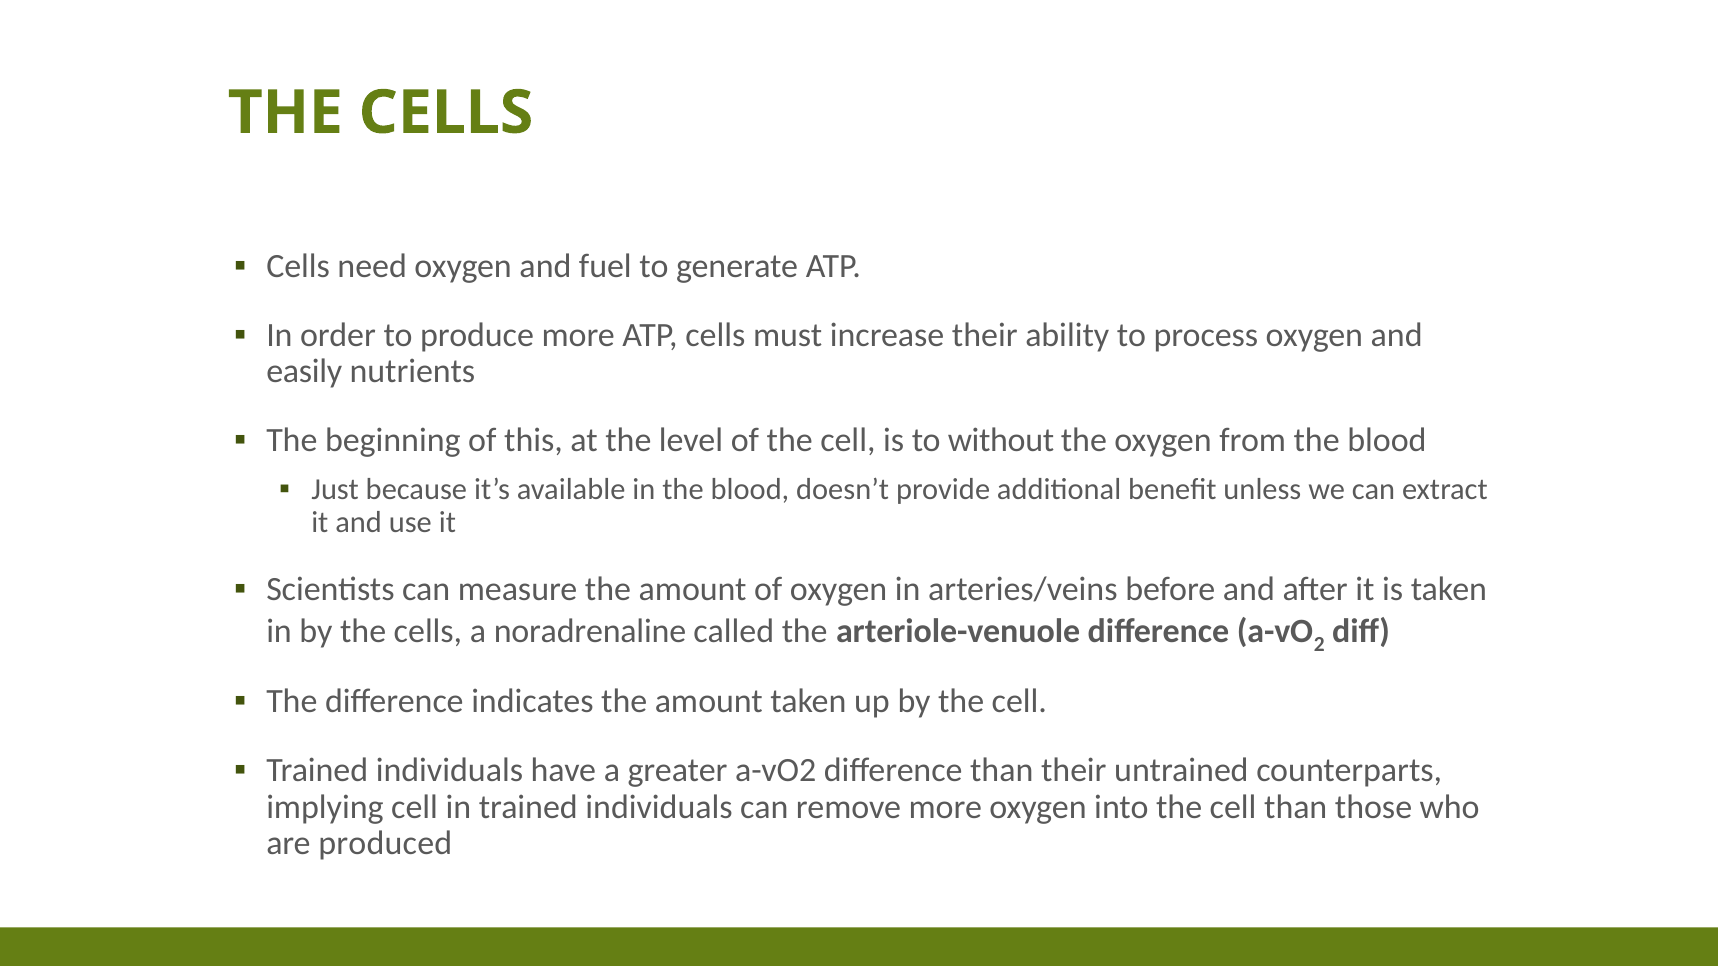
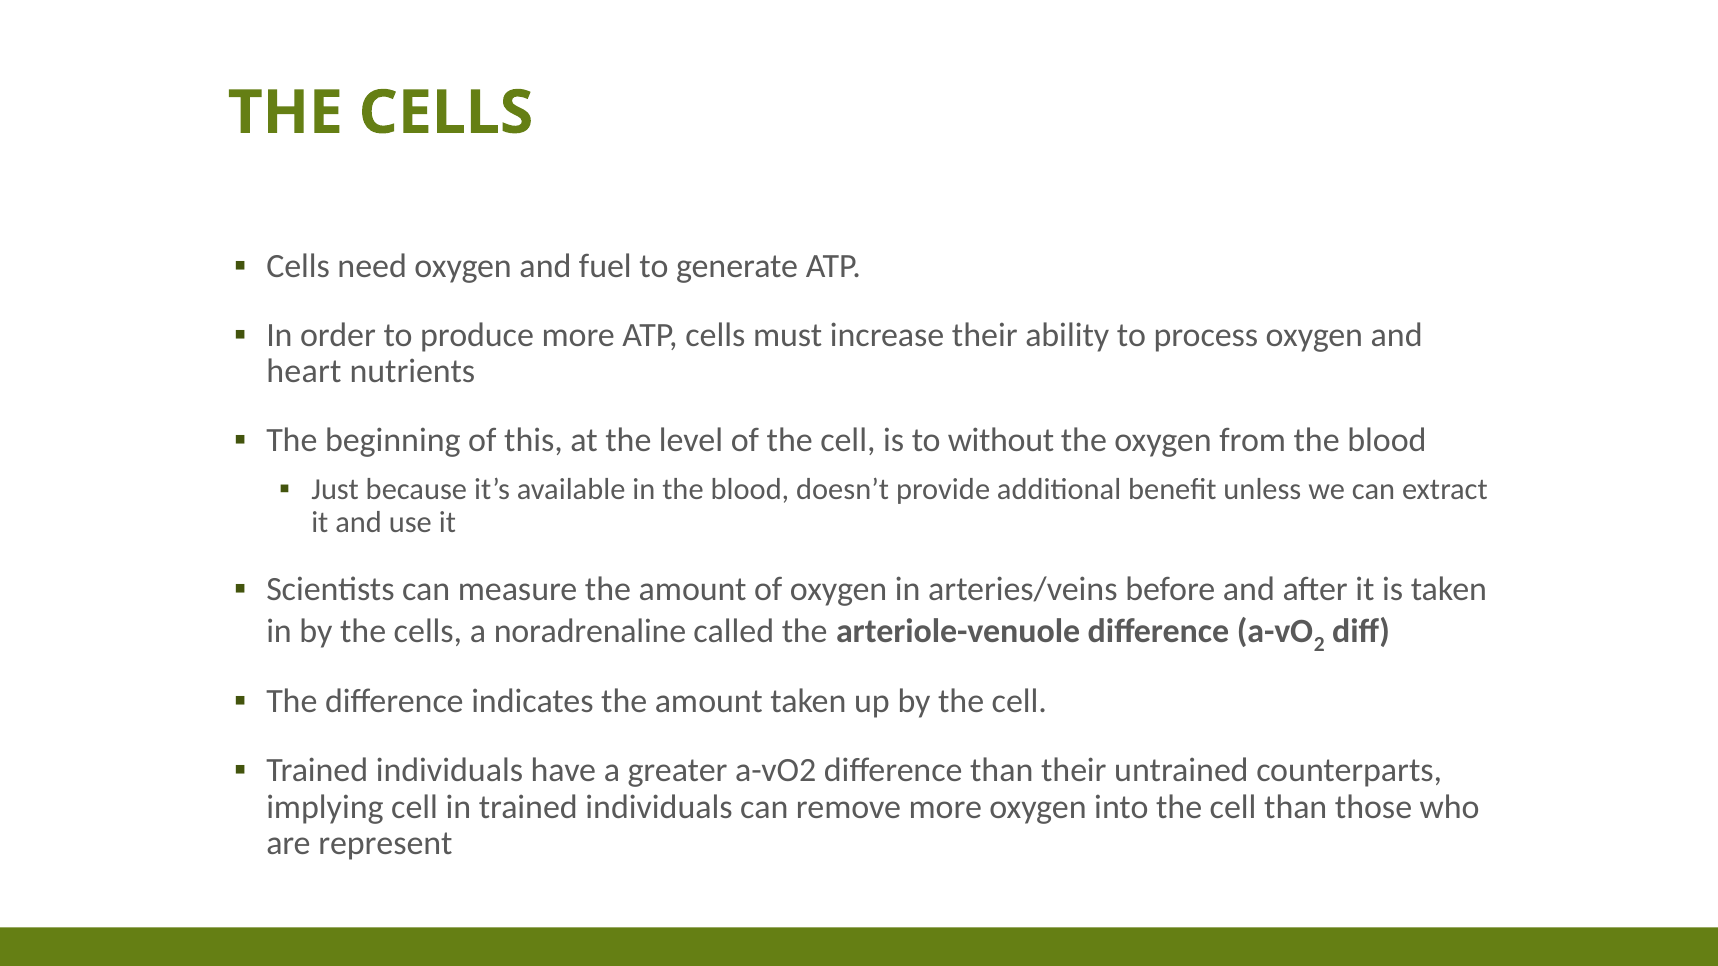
easily: easily -> heart
produced: produced -> represent
